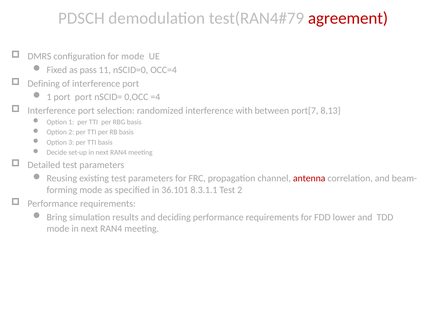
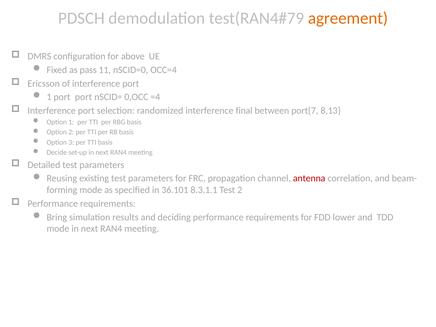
agreement colour: red -> orange
for mode: mode -> above
Defining: Defining -> Ericsson
with: with -> final
